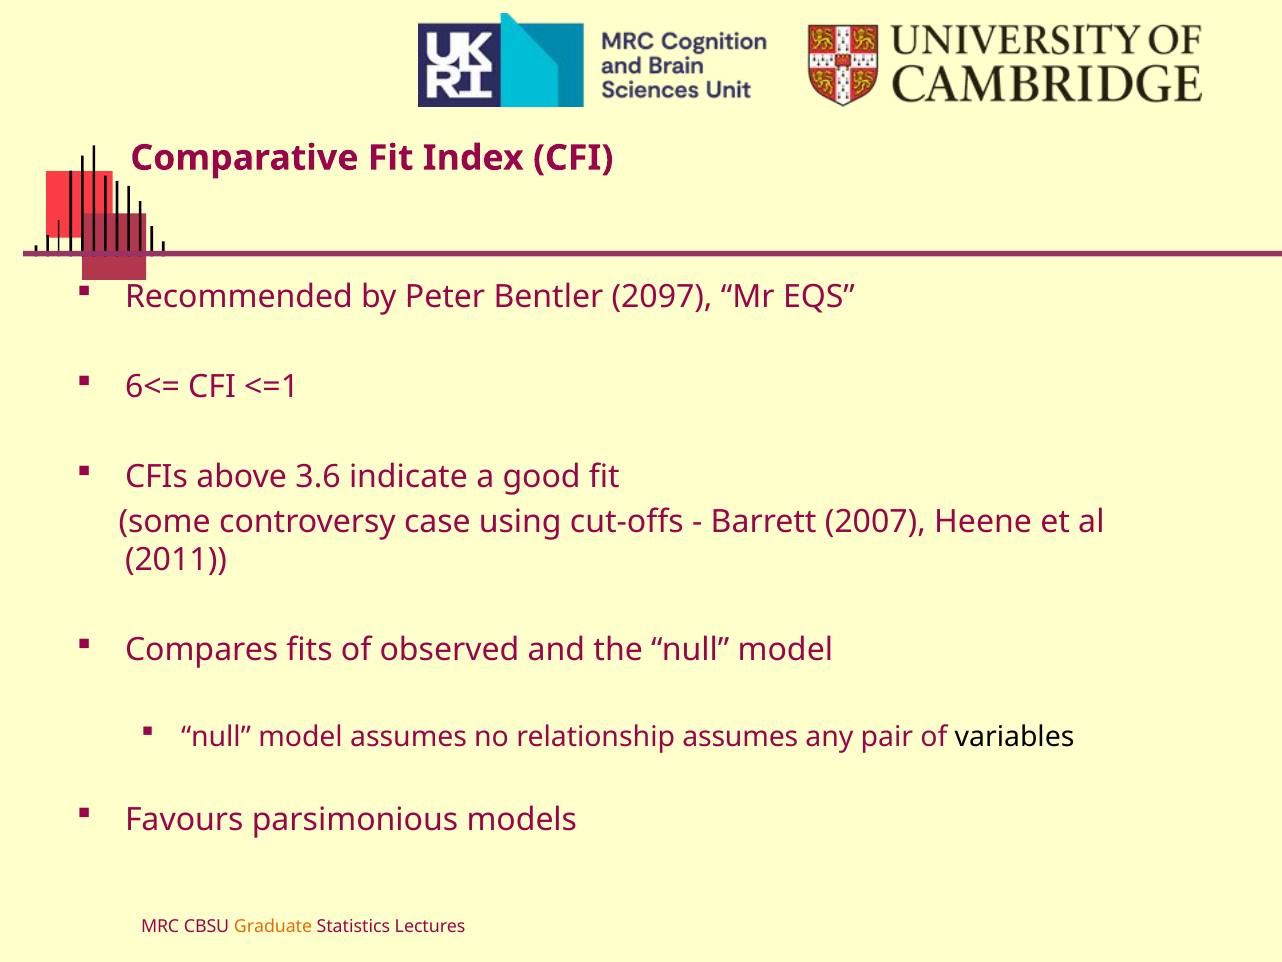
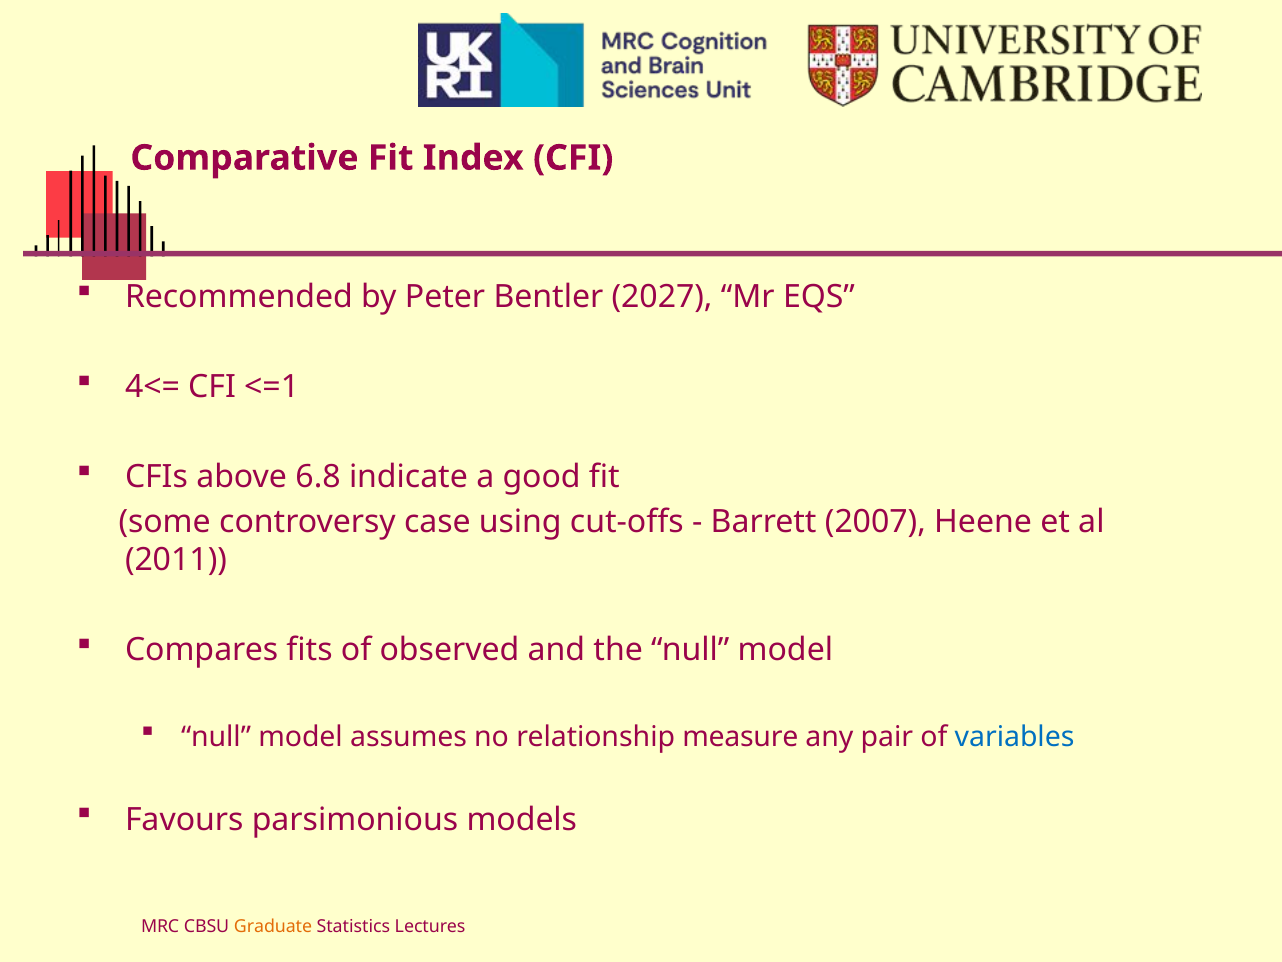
2097: 2097 -> 2027
6<=: 6<= -> 4<=
3.6: 3.6 -> 6.8
relationship assumes: assumes -> measure
variables colour: black -> blue
